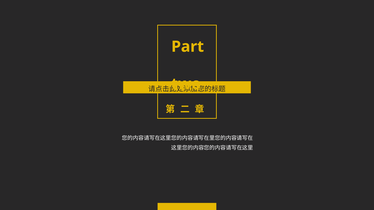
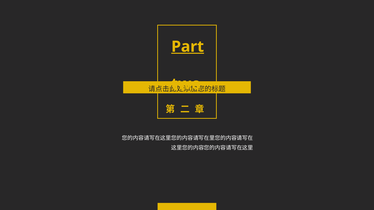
Part underline: none -> present
